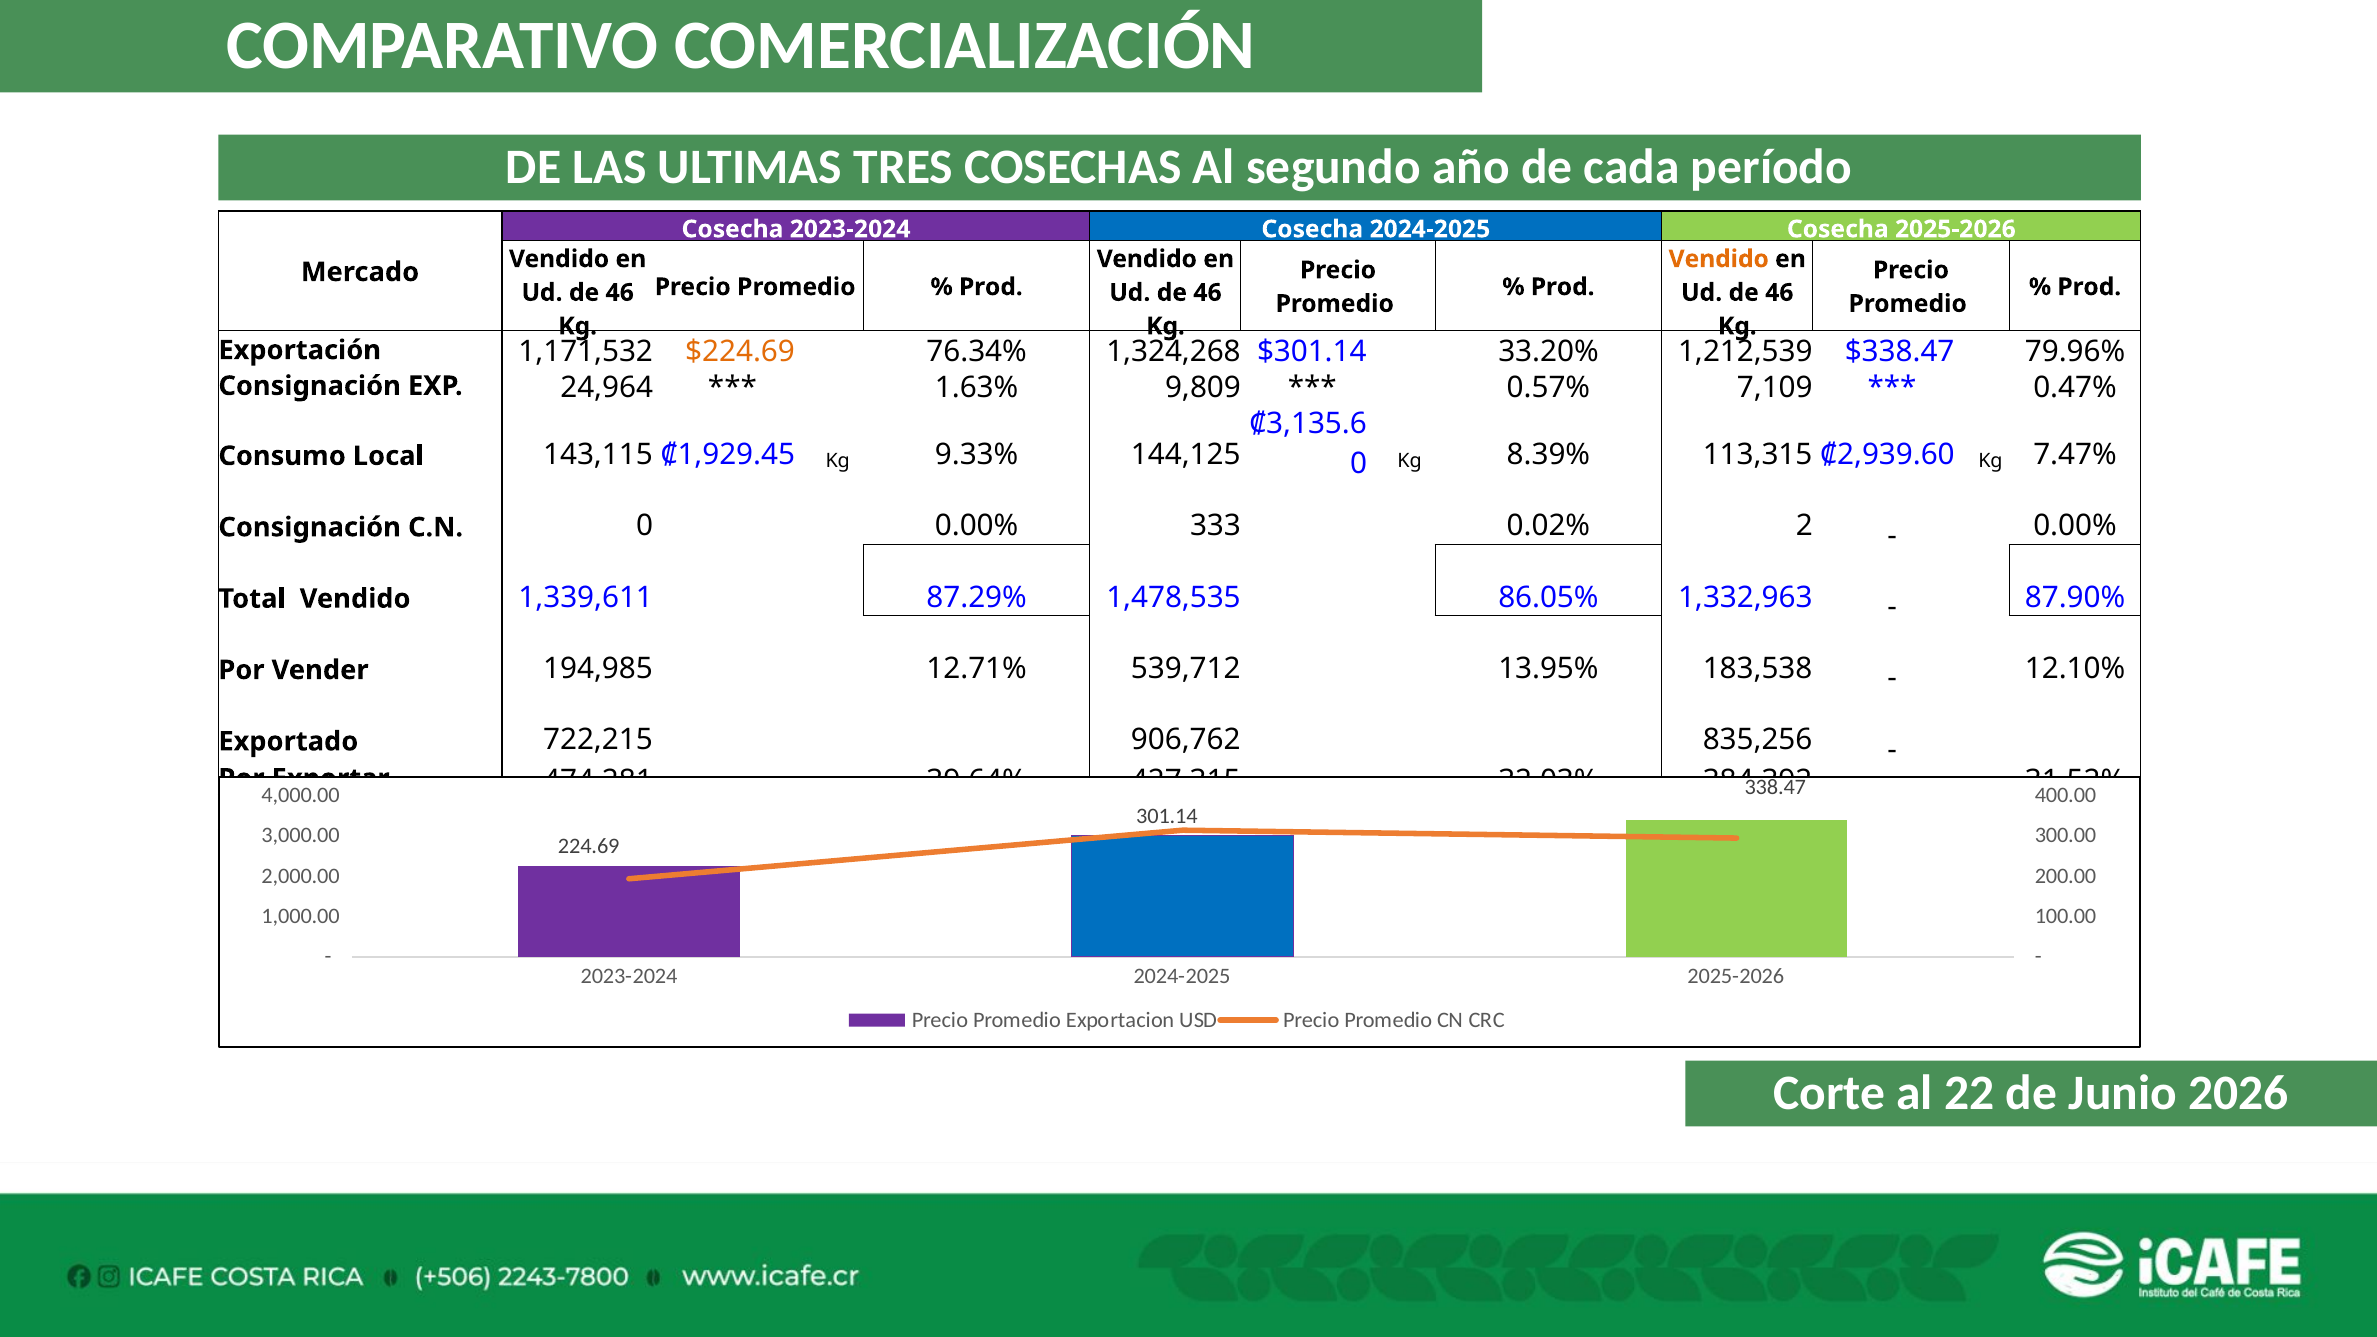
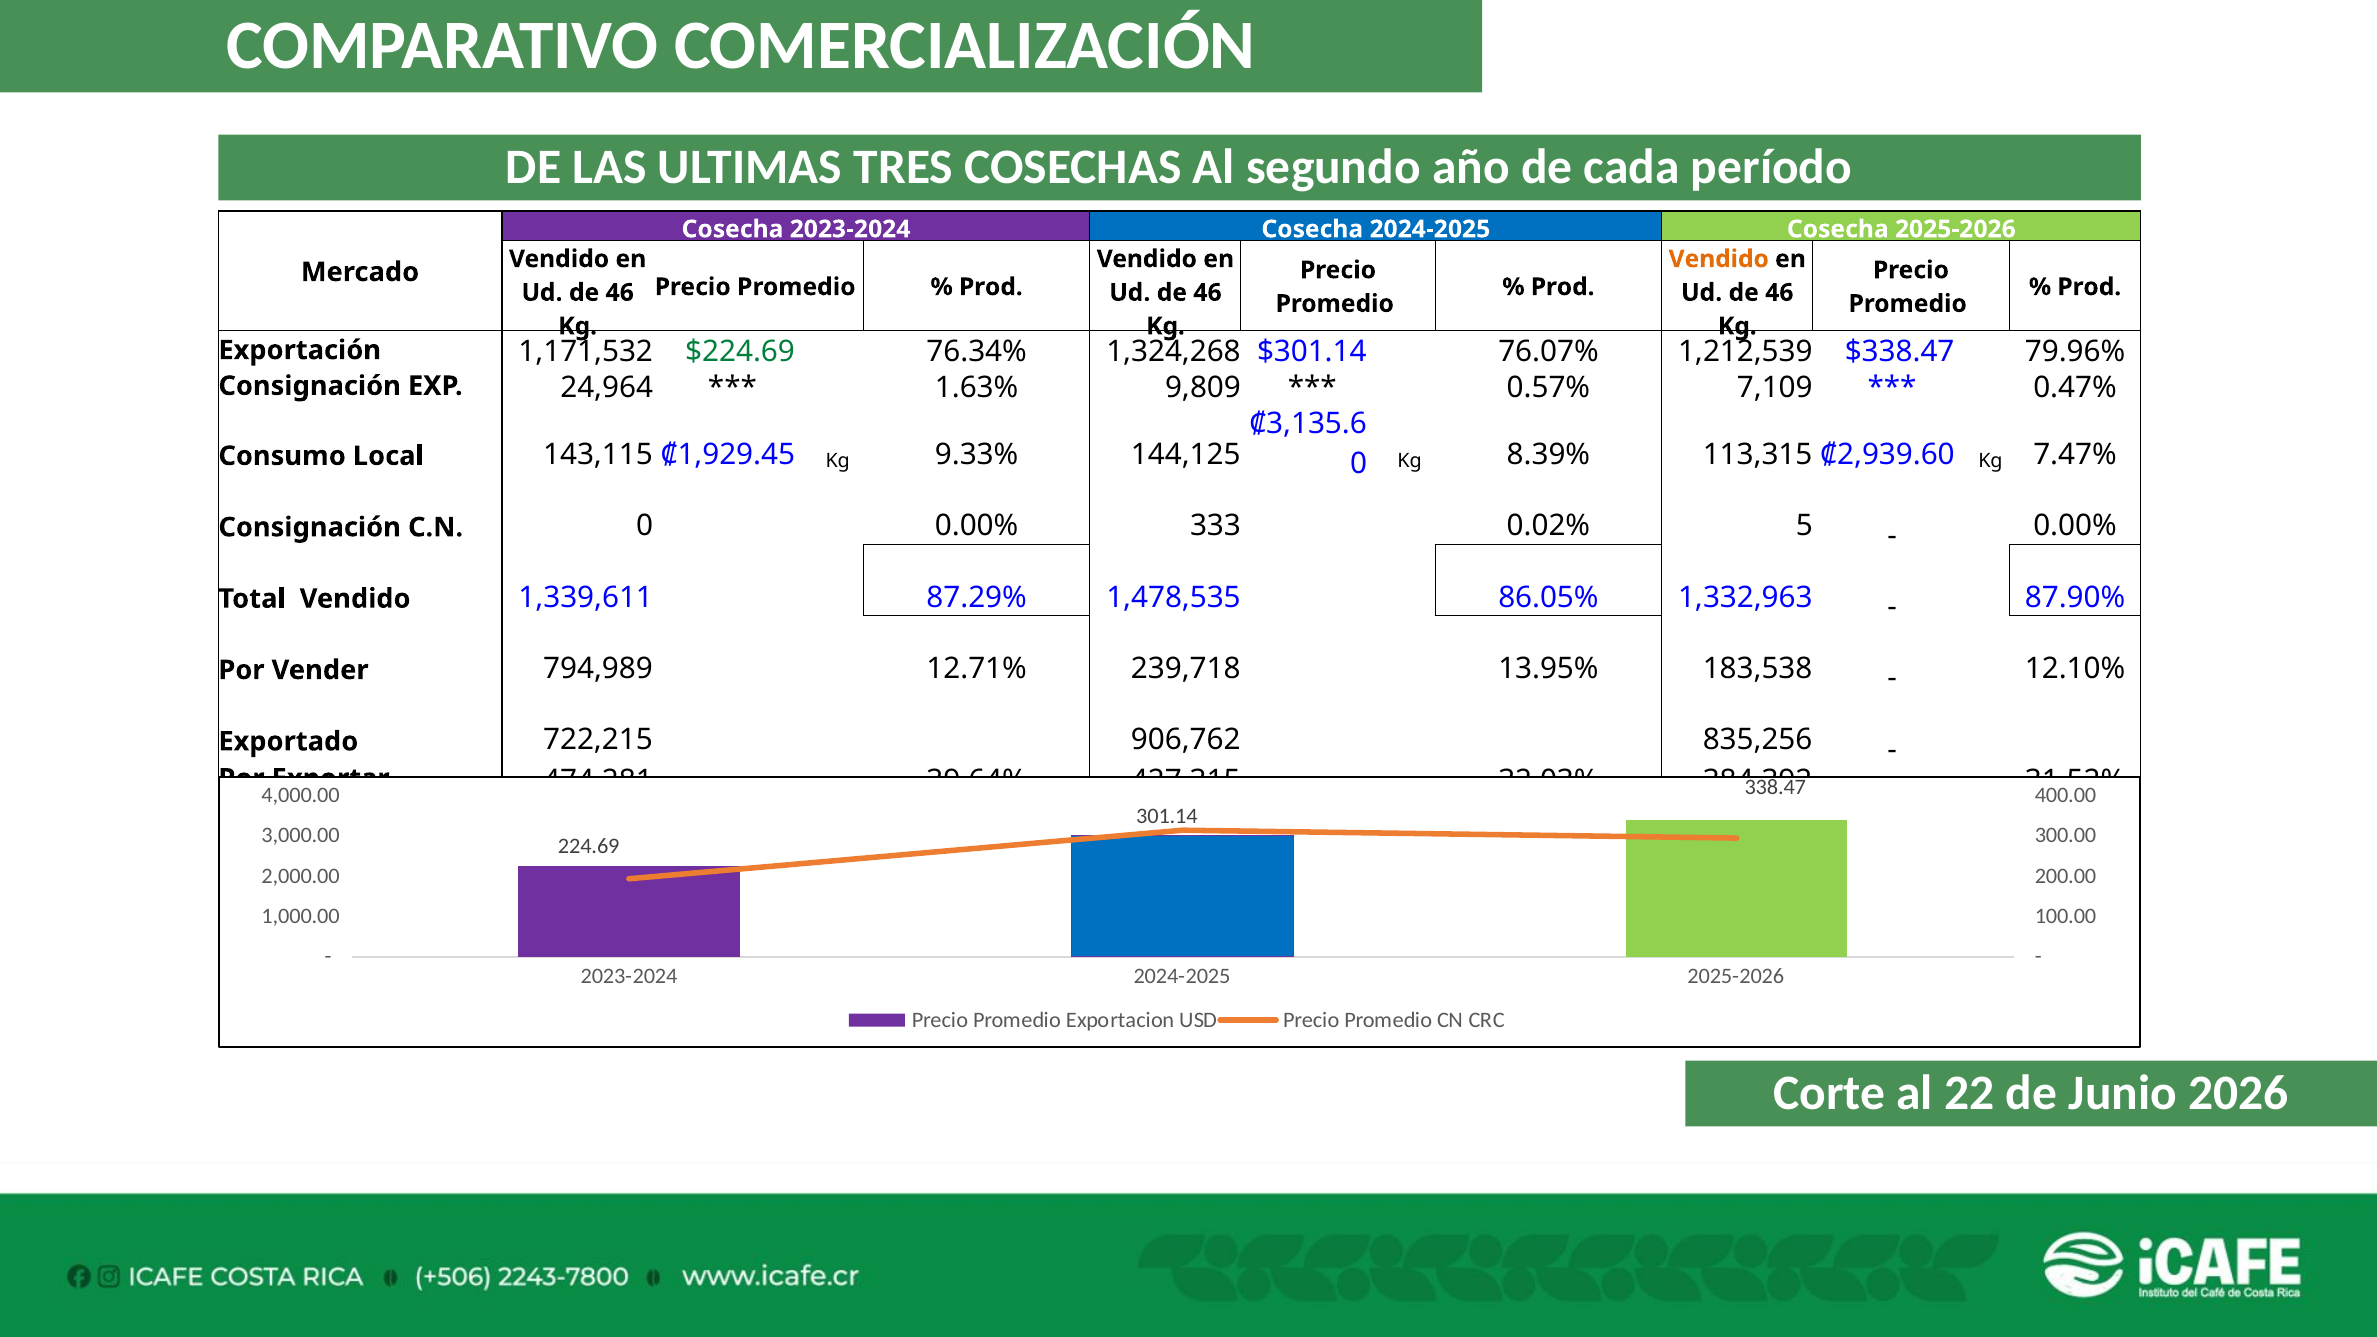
$224.69 colour: orange -> green
33.20%: 33.20% -> 76.07%
2: 2 -> 5
194,985: 194,985 -> 794,989
539,712: 539,712 -> 239,718
